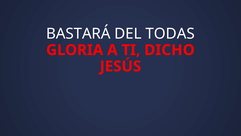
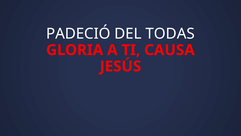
BASTARÁ: BASTARÁ -> PADECIÓ
DICHO: DICHO -> CAUSA
